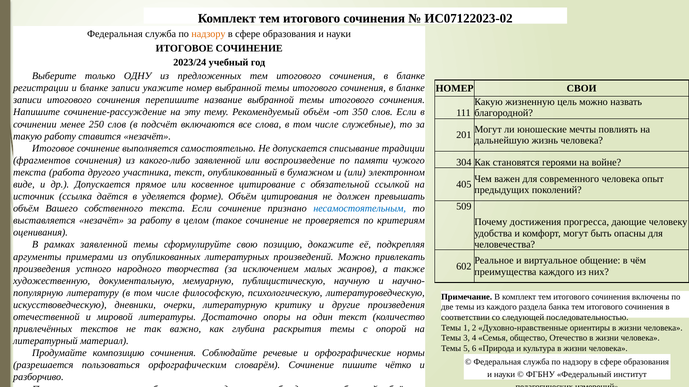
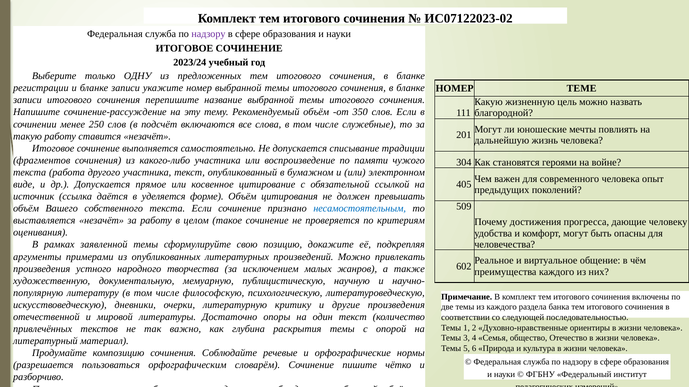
надзору at (208, 34) colour: orange -> purple
НОМЕР СВОИ: СВОИ -> ТЕМЕ
какого-либо заявленной: заявленной -> участника
